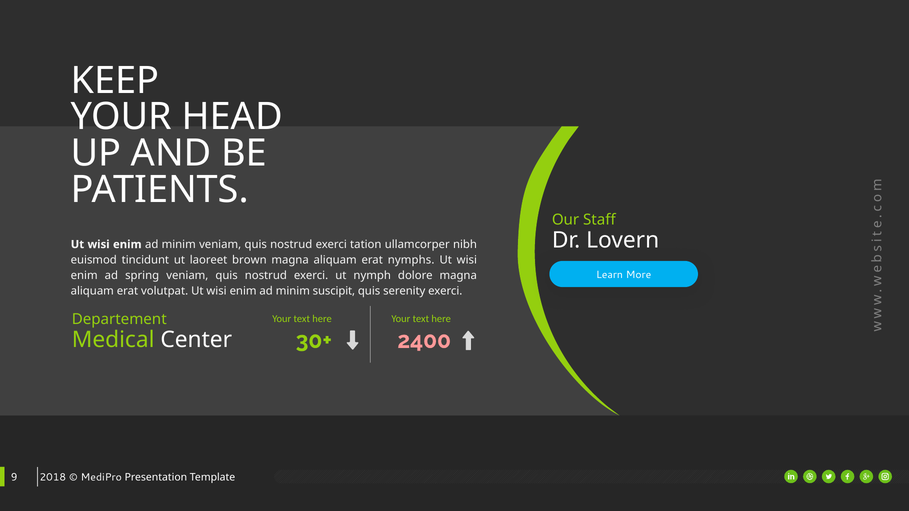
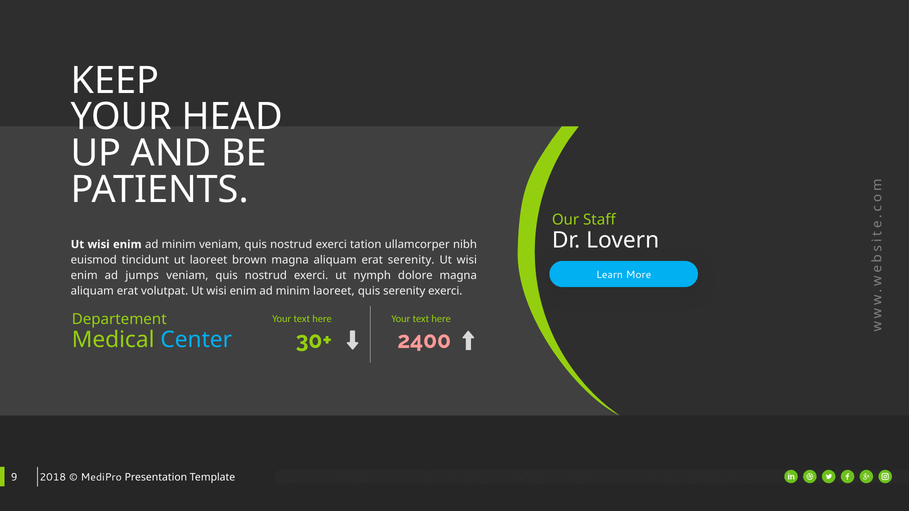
erat nymphs: nymphs -> serenity
spring: spring -> jumps
minim suscipit: suscipit -> laoreet
Center colour: white -> light blue
